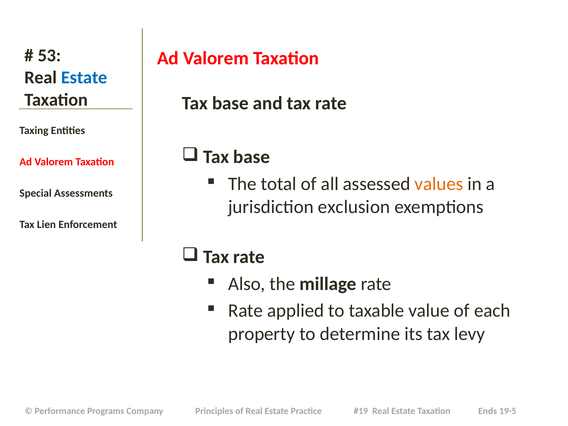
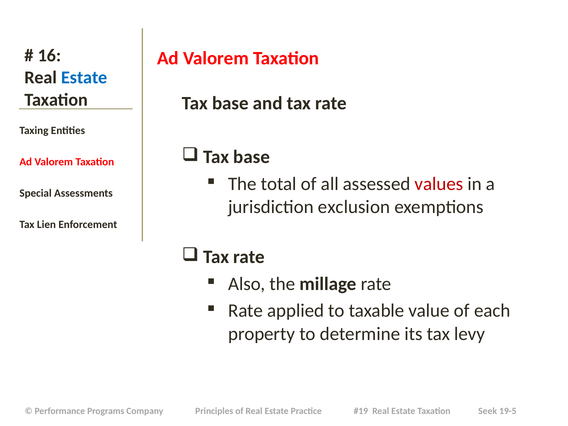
53: 53 -> 16
values colour: orange -> red
Ends: Ends -> Seek
